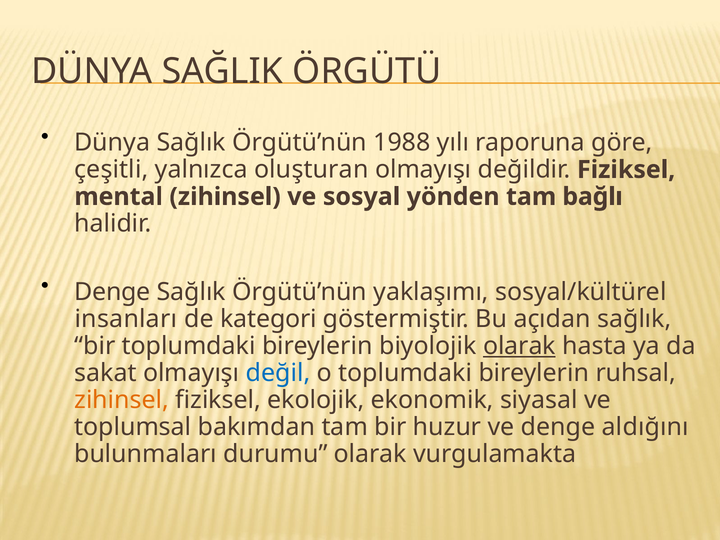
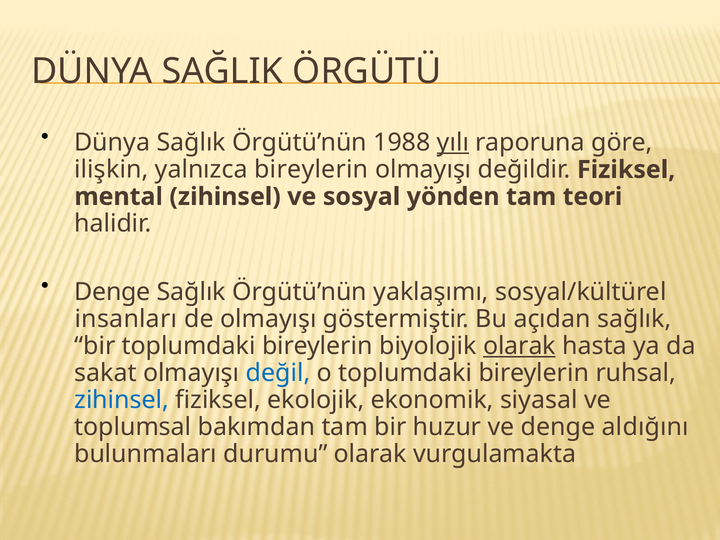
yılı underline: none -> present
çeşitli: çeşitli -> ilişkin
yalnızca oluşturan: oluşturan -> bireylerin
bağlı: bağlı -> teori
de kategori: kategori -> olmayışı
zihinsel at (122, 400) colour: orange -> blue
